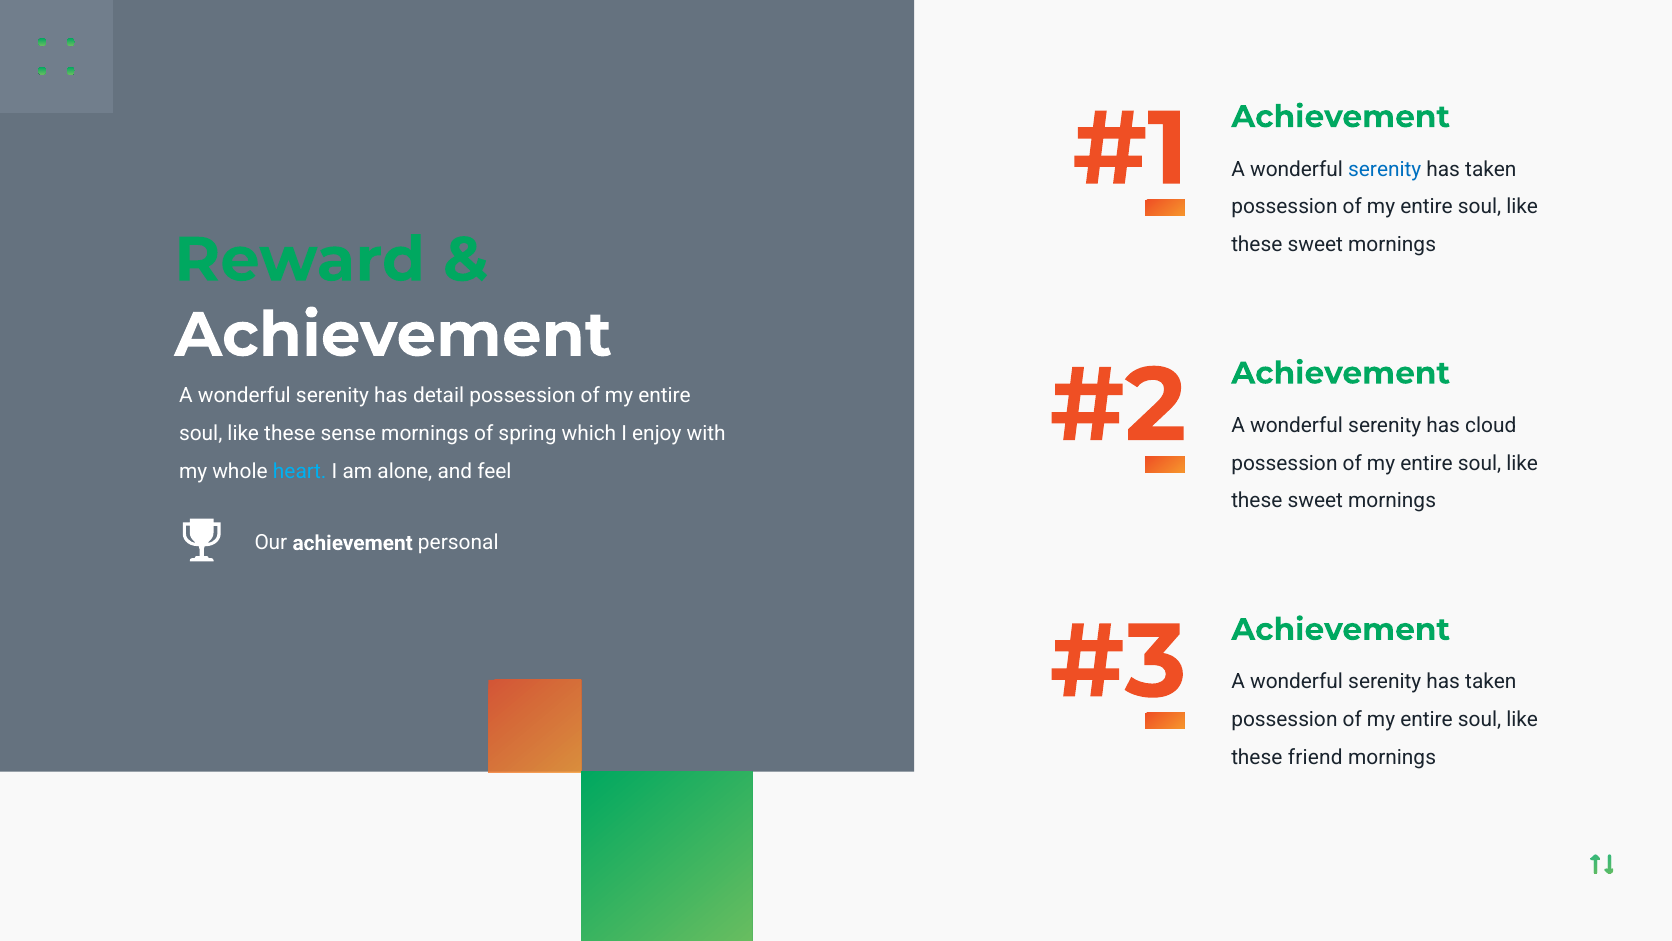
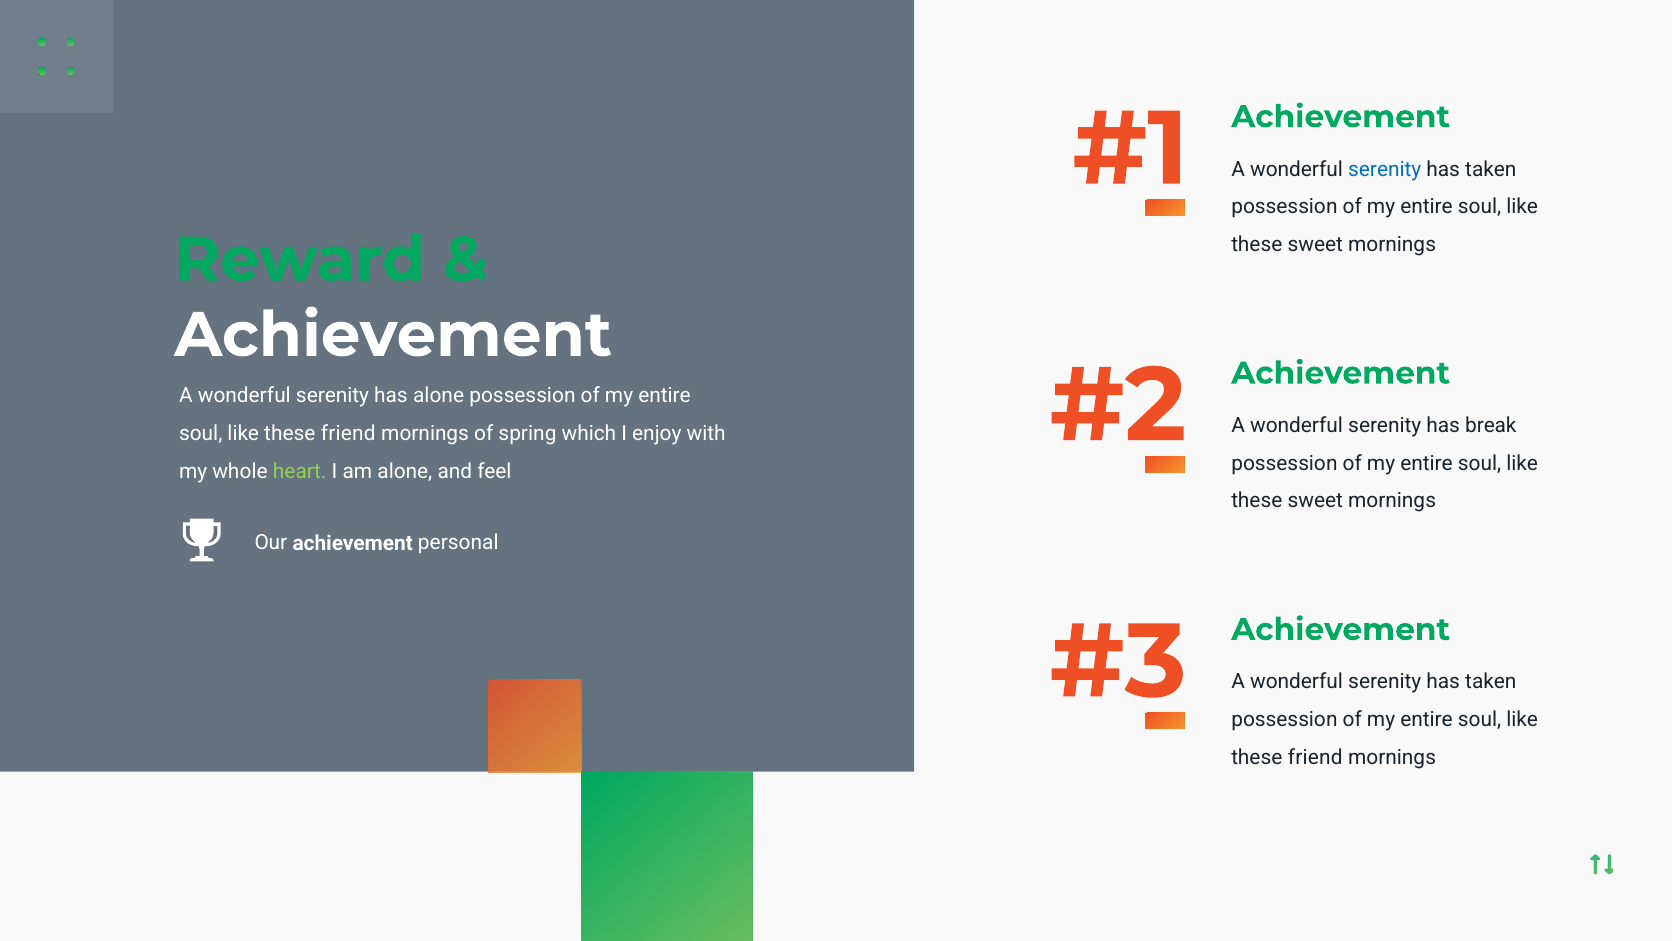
cloud: cloud -> break
has detail: detail -> alone
sense at (348, 433): sense -> friend
heart colour: light blue -> light green
